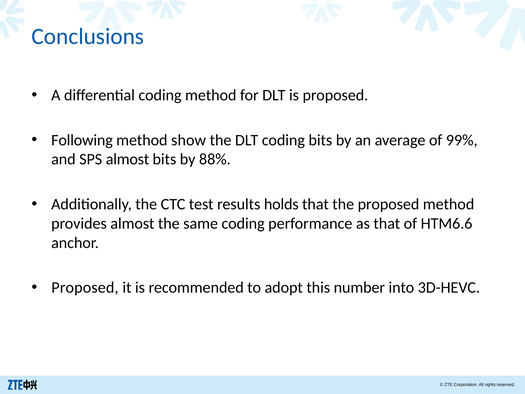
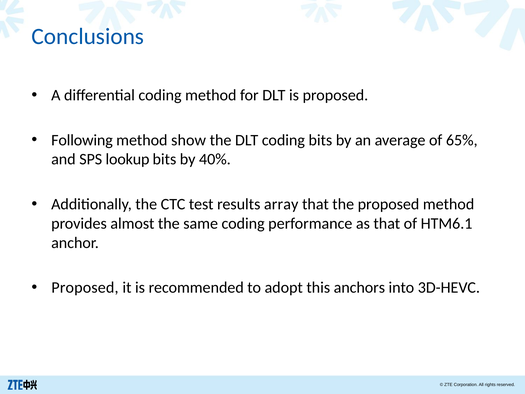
99%: 99% -> 65%
SPS almost: almost -> lookup
88%: 88% -> 40%
holds: holds -> array
HTM6.6: HTM6.6 -> HTM6.1
number: number -> anchors
